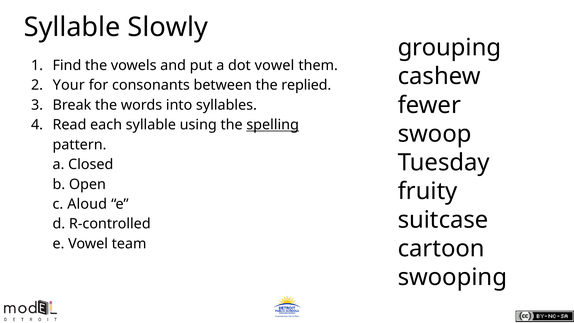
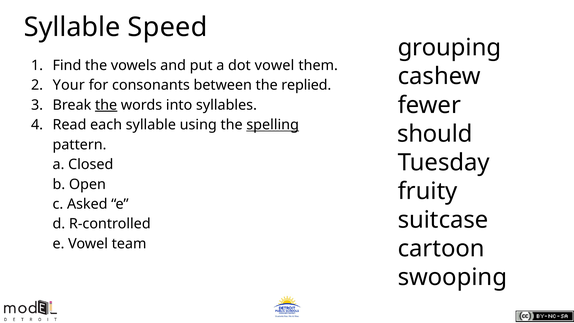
Slowly: Slowly -> Speed
the at (106, 105) underline: none -> present
swoop: swoop -> should
Aloud: Aloud -> Asked
